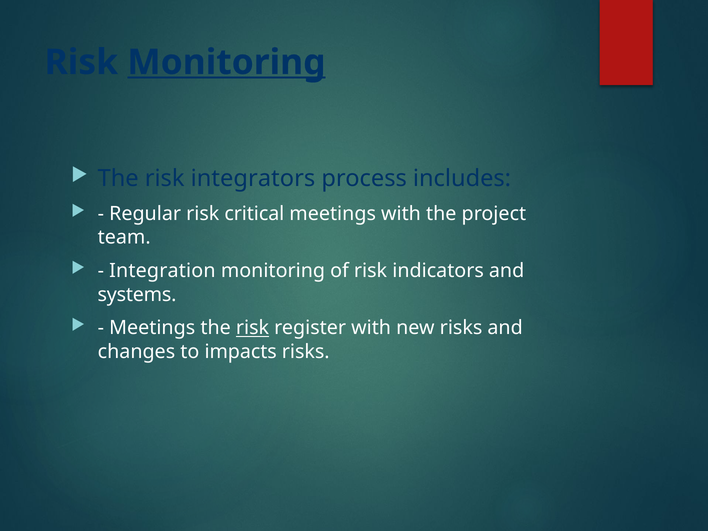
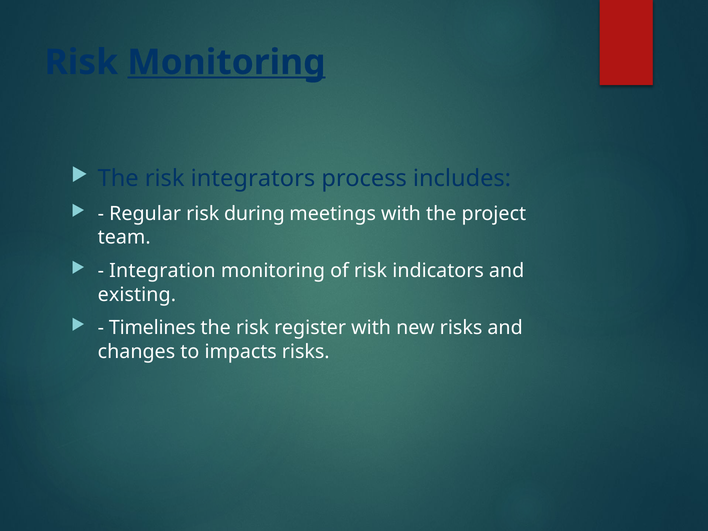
critical: critical -> during
systems: systems -> existing
Meetings at (152, 328): Meetings -> Timelines
risk at (253, 328) underline: present -> none
